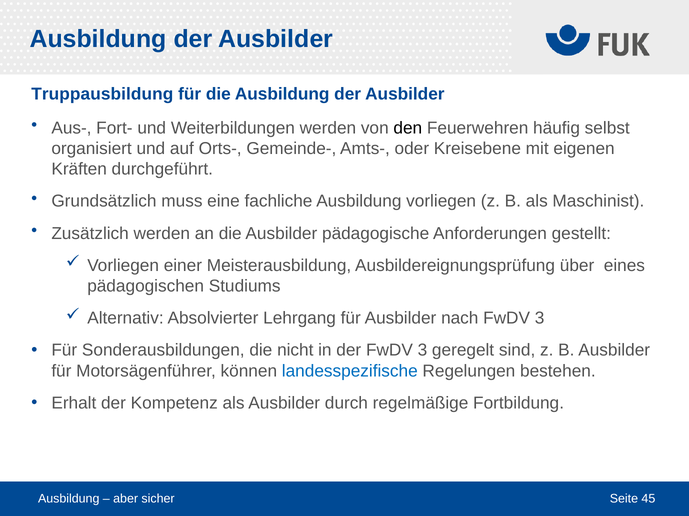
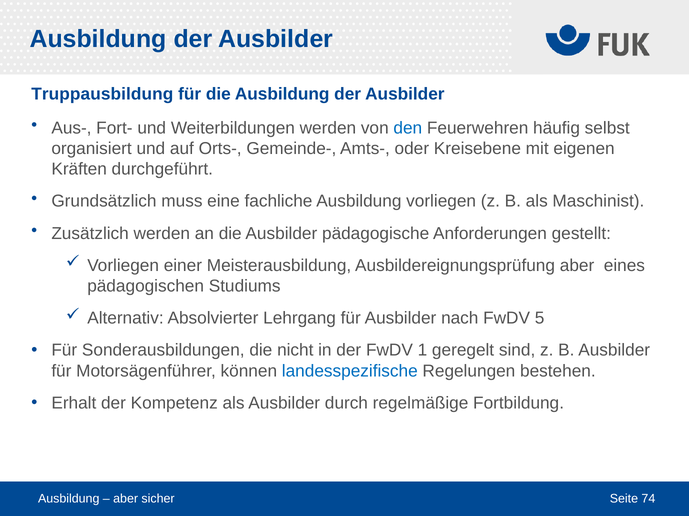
den colour: black -> blue
Ausbildereignungsprüfung über: über -> aber
nach FwDV 3: 3 -> 5
der FwDV 3: 3 -> 1
45: 45 -> 74
